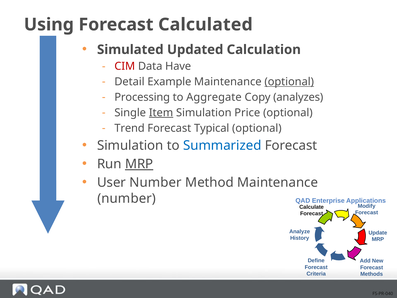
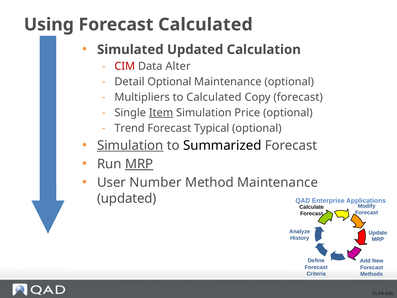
Have: Have -> Alter
Detail Example: Example -> Optional
optional at (289, 82) underline: present -> none
Processing: Processing -> Multipliers
to Aggregate: Aggregate -> Calculated
Copy analyzes: analyzes -> forecast
Simulation at (130, 145) underline: none -> present
Summarized colour: blue -> black
number at (127, 198): number -> updated
